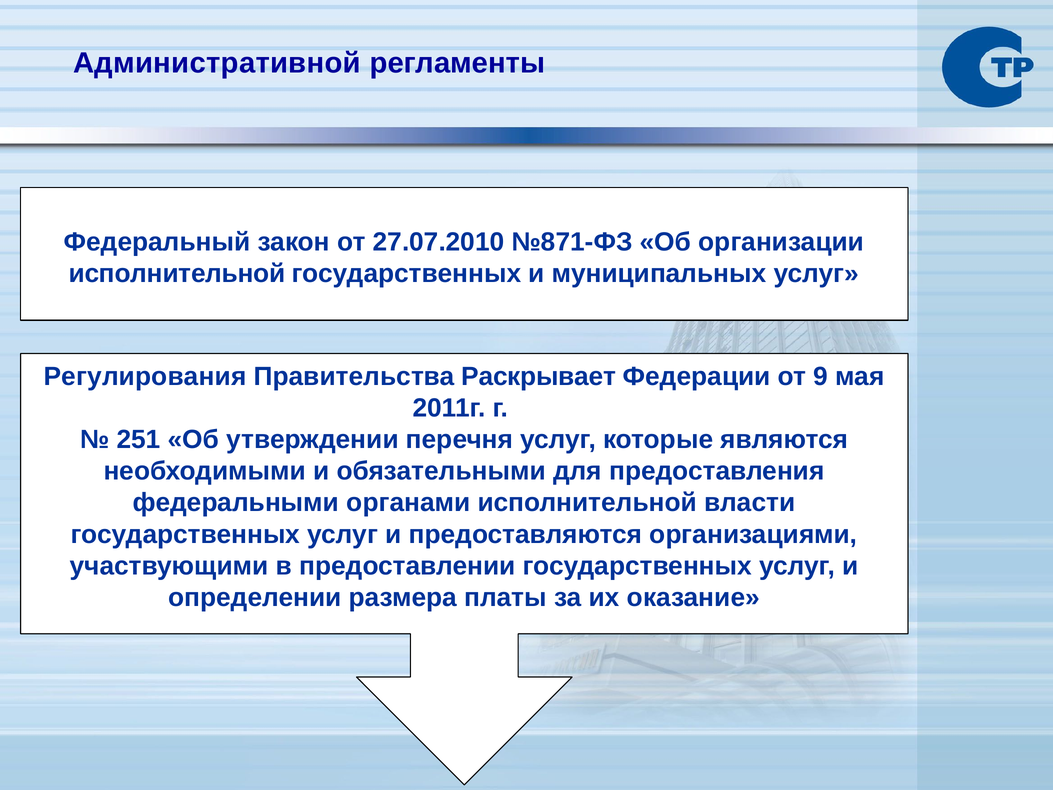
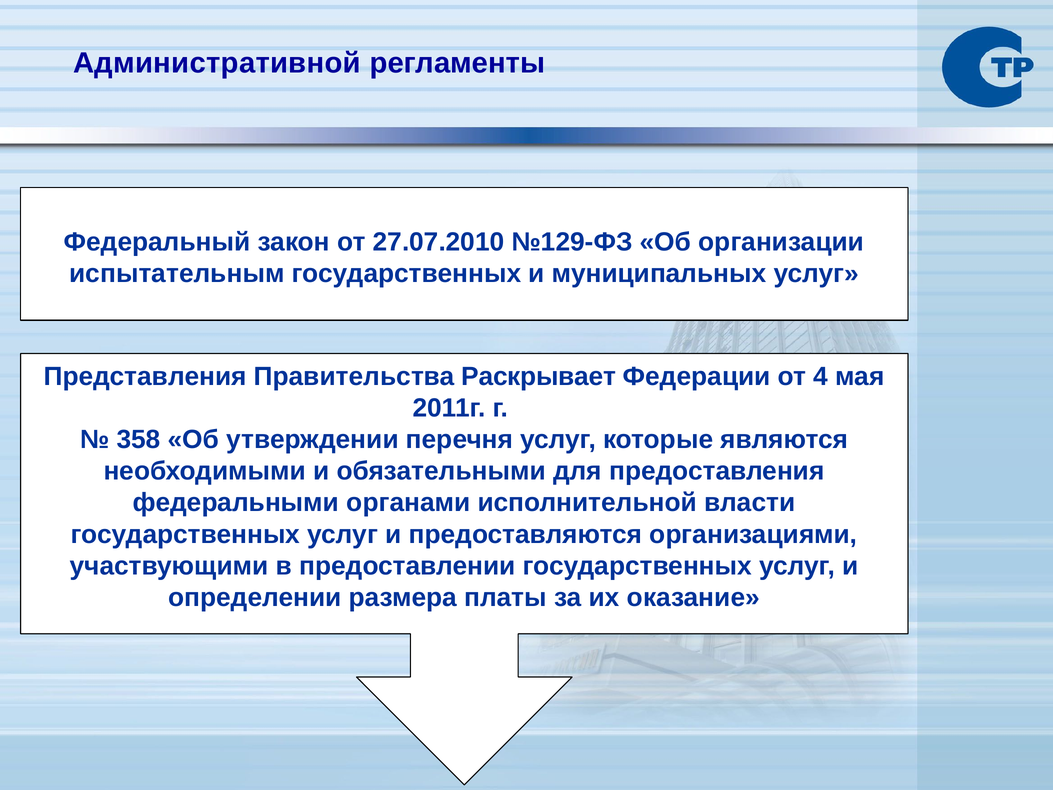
№871-ФЗ: №871-ФЗ -> №129-ФЗ
исполнительной at (177, 274): исполнительной -> испытательным
Регулирования: Регулирования -> Представления
9: 9 -> 4
251: 251 -> 358
